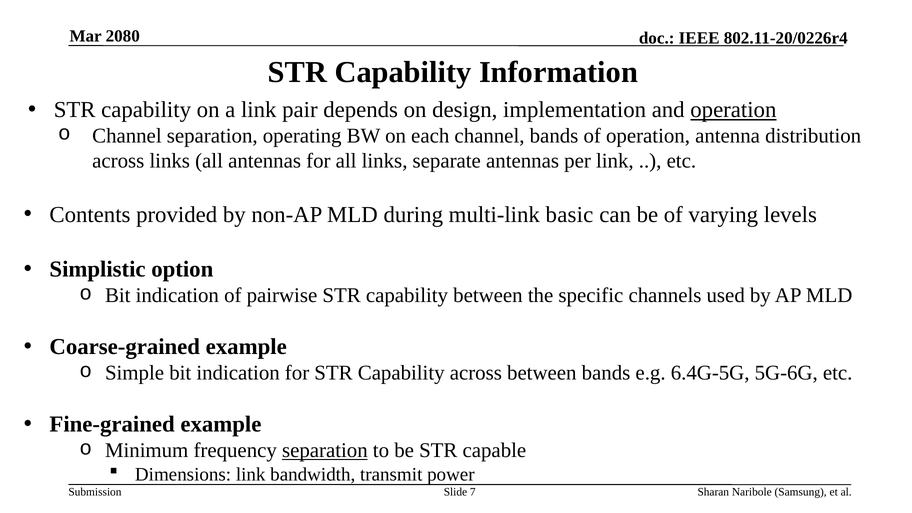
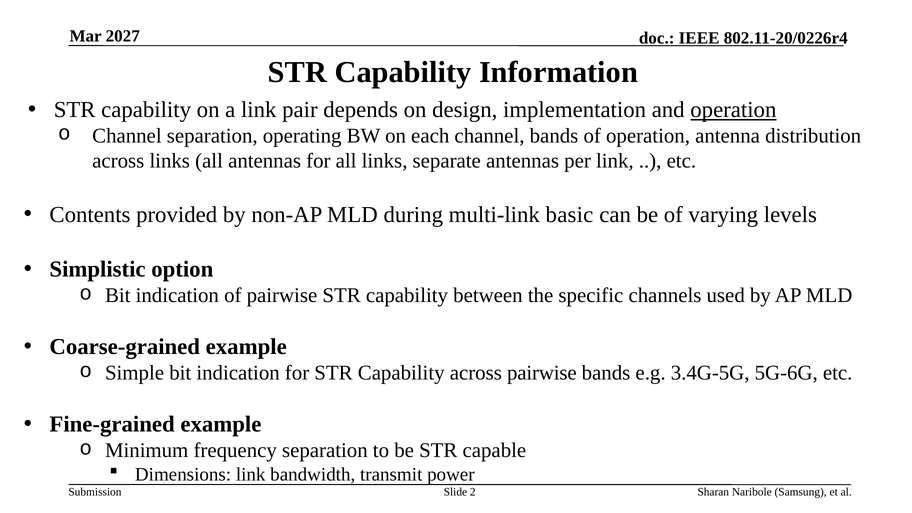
2080: 2080 -> 2027
across between: between -> pairwise
6.4G-5G: 6.4G-5G -> 3.4G-5G
separation at (325, 450) underline: present -> none
7: 7 -> 2
